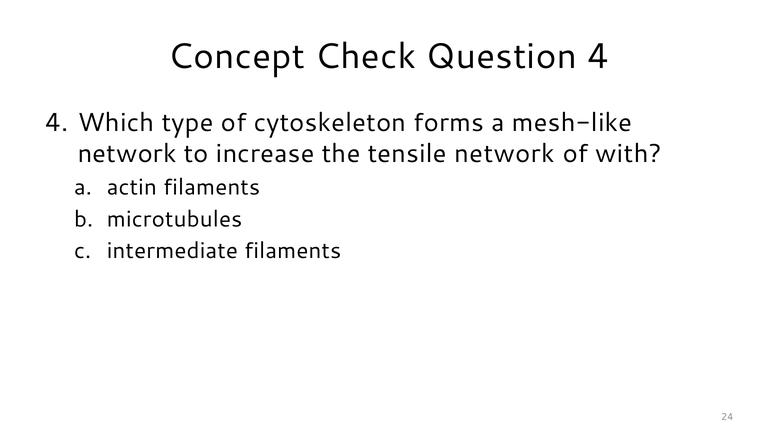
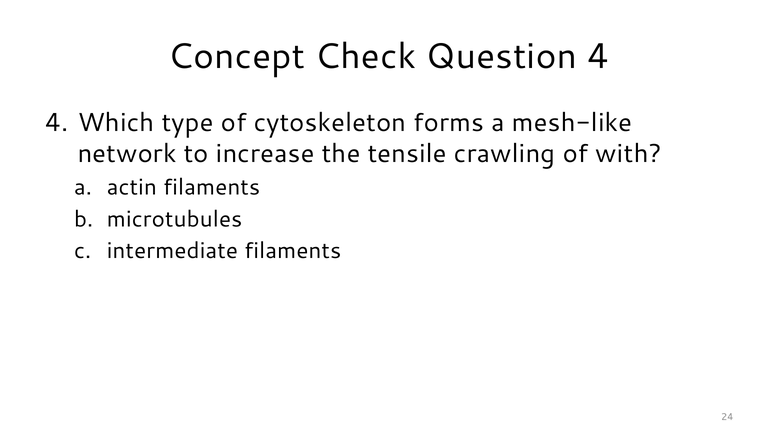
tensile network: network -> crawling
